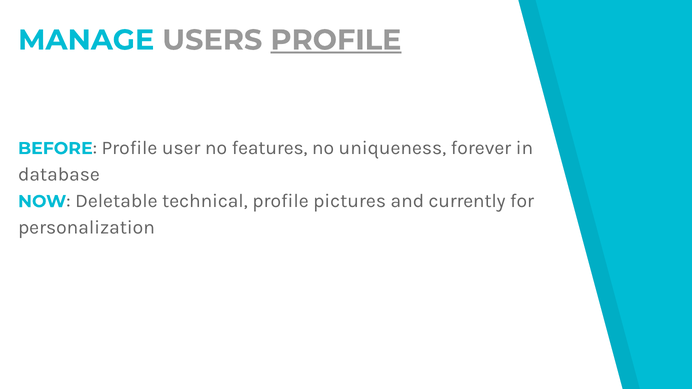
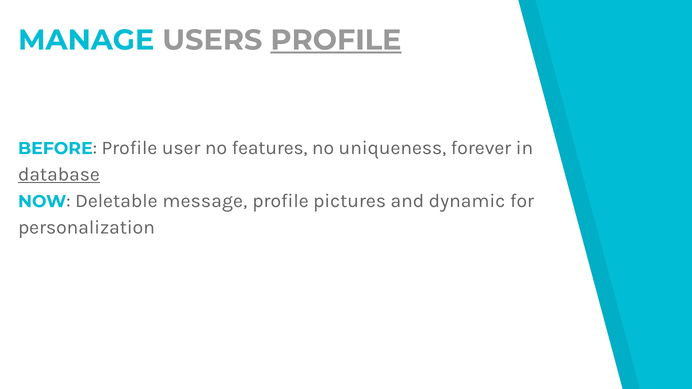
database underline: none -> present
technical: technical -> message
currently: currently -> dynamic
